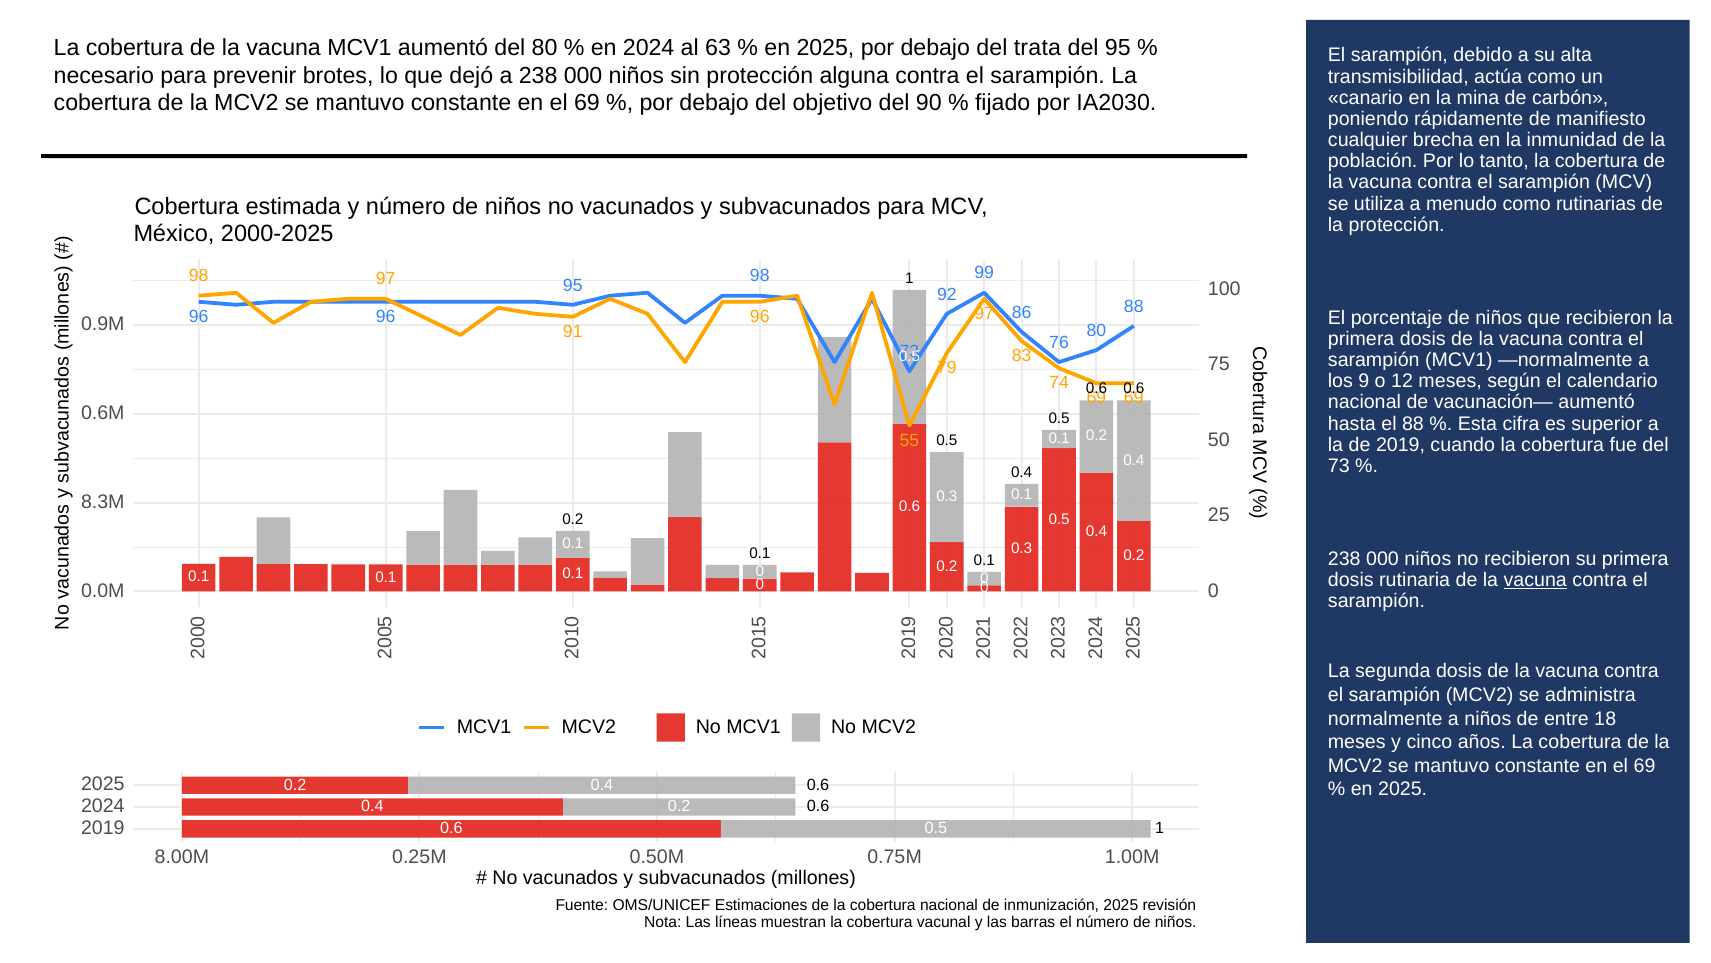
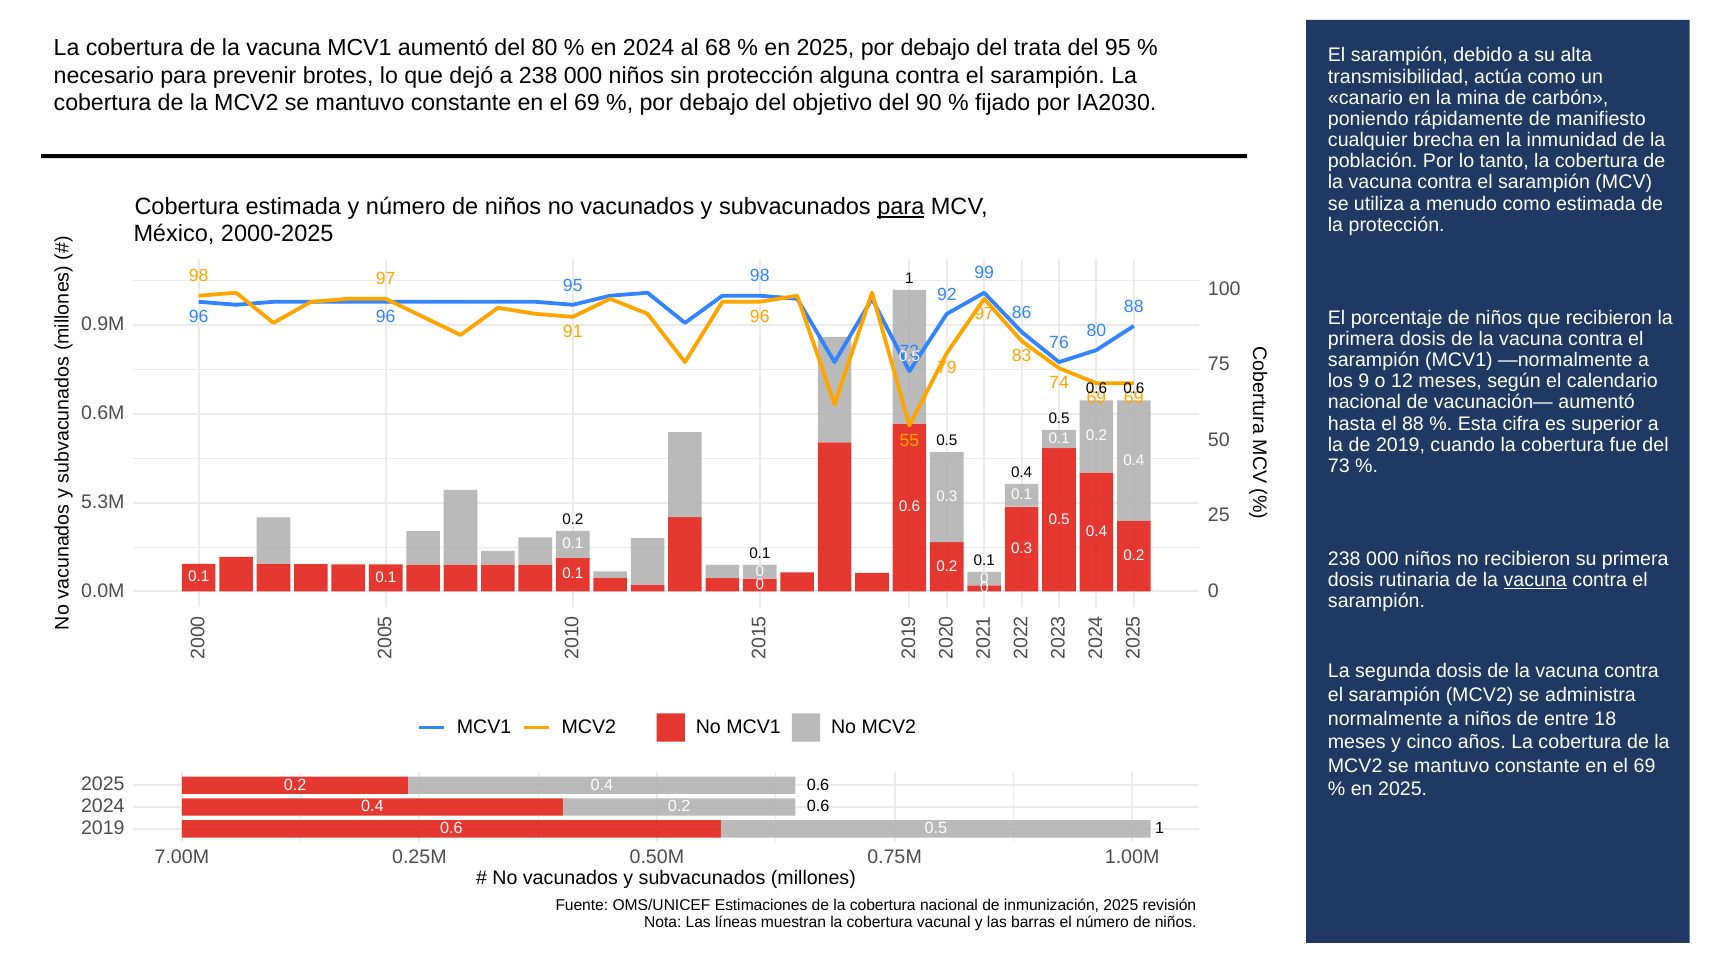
63: 63 -> 68
como rutinarias: rutinarias -> estimada
para at (901, 207) underline: none -> present
8.3M: 8.3M -> 5.3M
8.00M: 8.00M -> 7.00M
